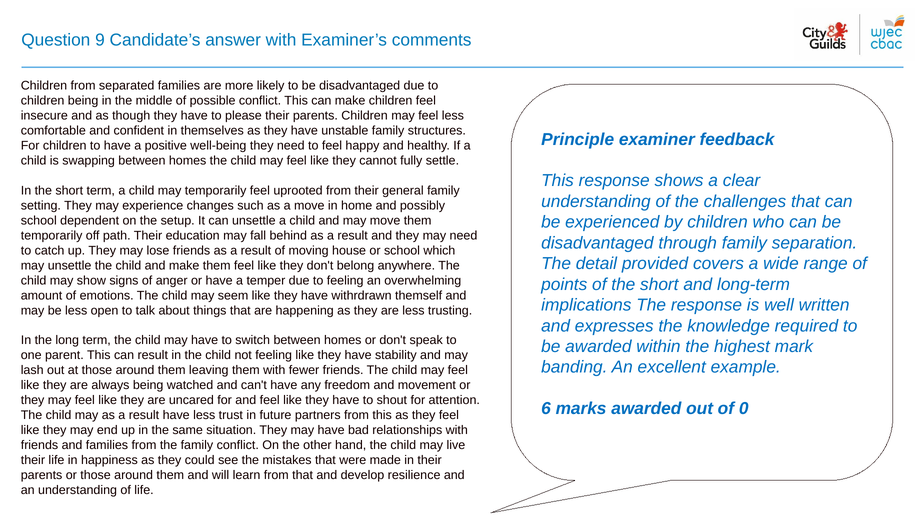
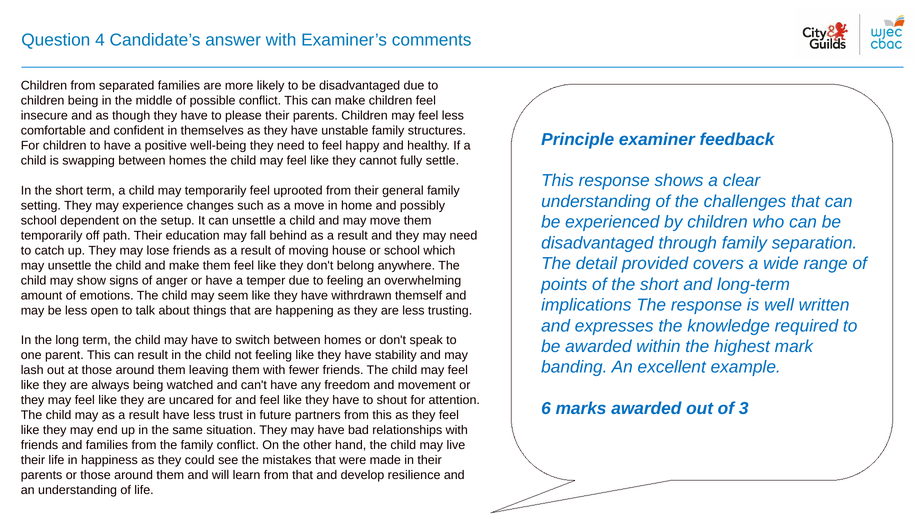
9: 9 -> 4
0: 0 -> 3
